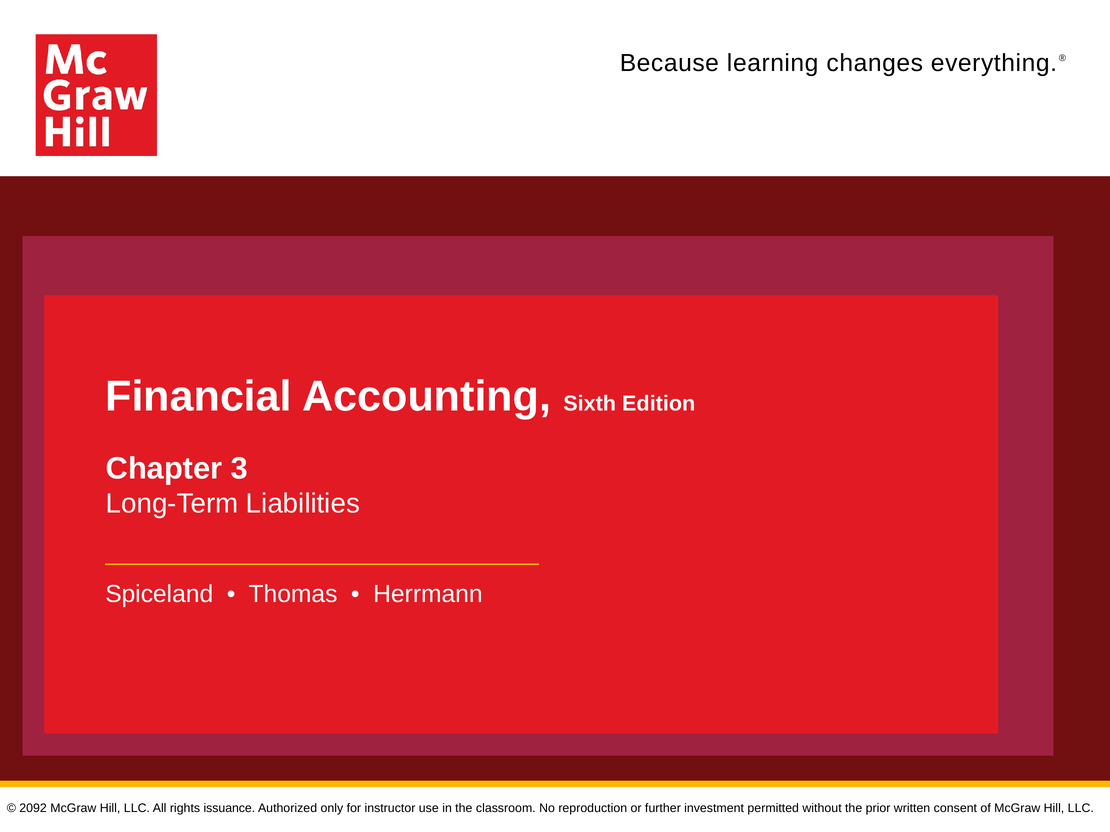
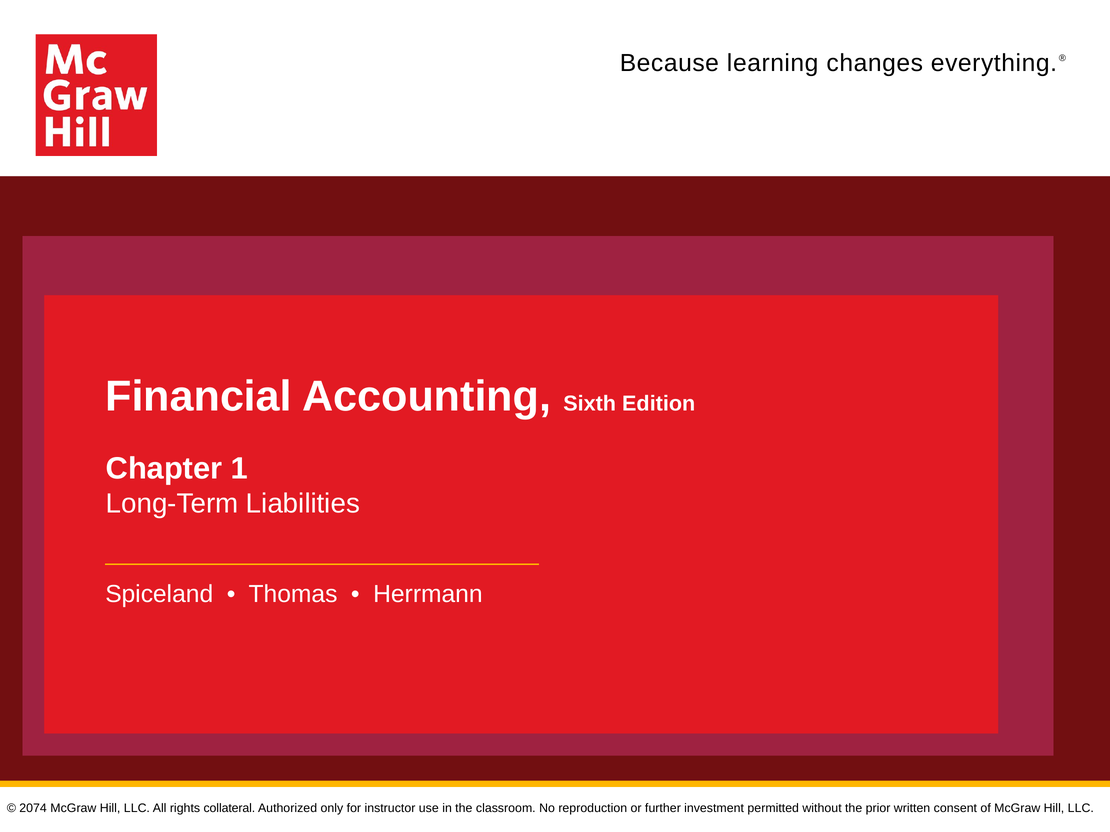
3: 3 -> 1
2092: 2092 -> 2074
issuance: issuance -> collateral
